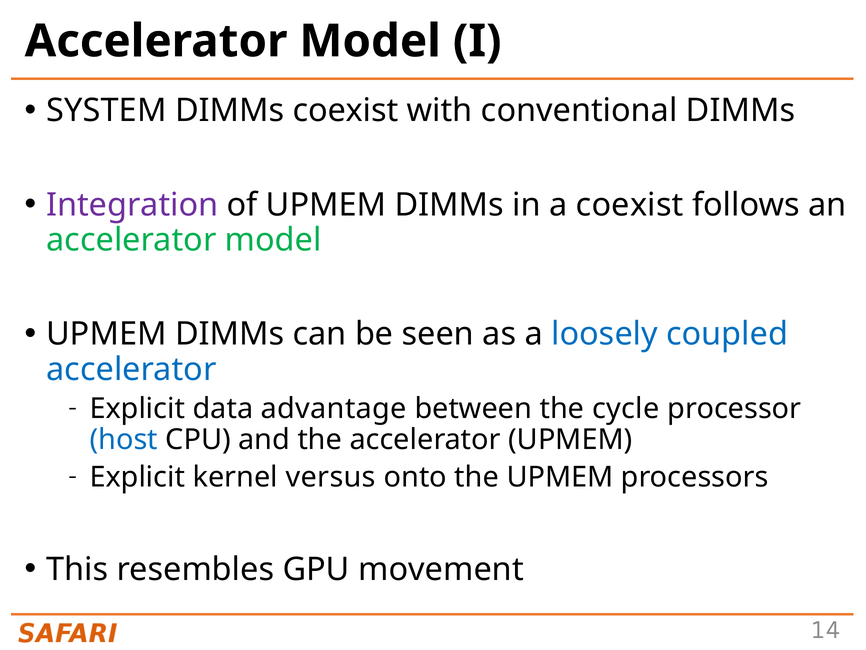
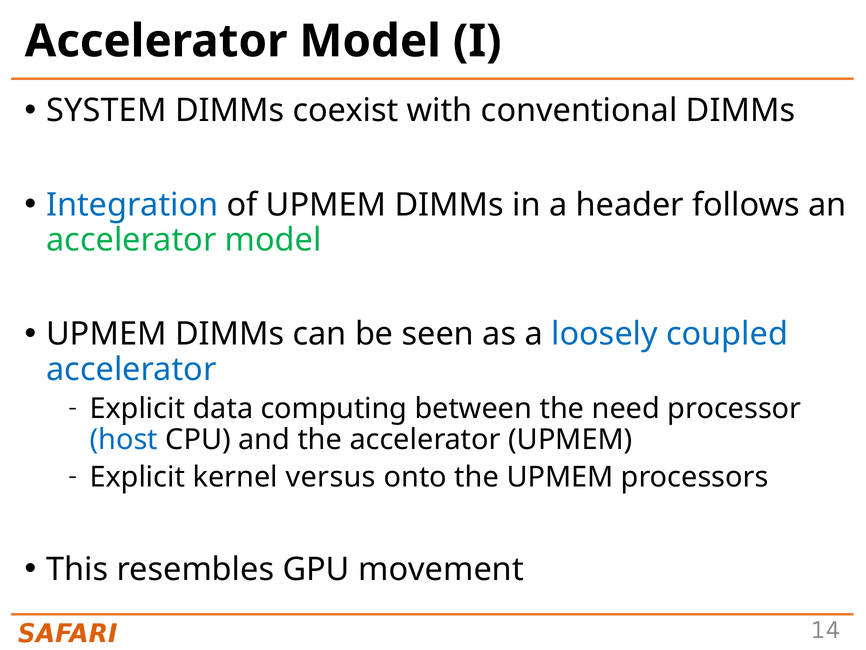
Integration colour: purple -> blue
a coexist: coexist -> header
advantage: advantage -> computing
cycle: cycle -> need
